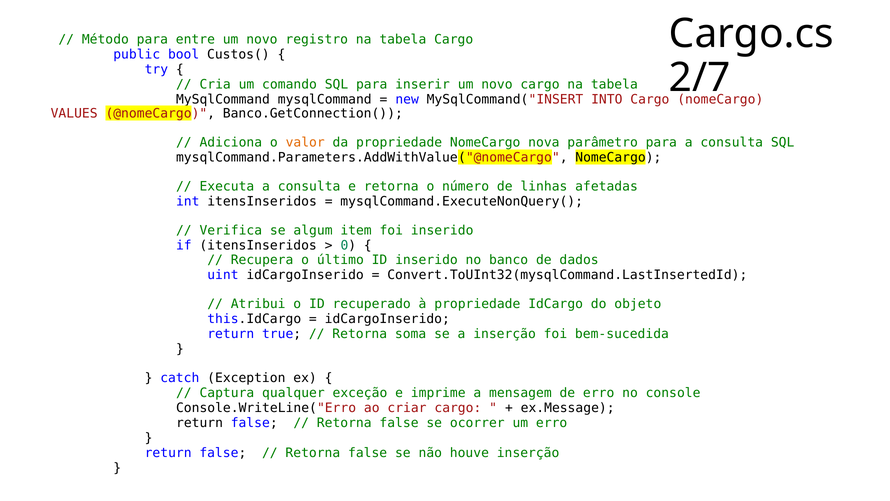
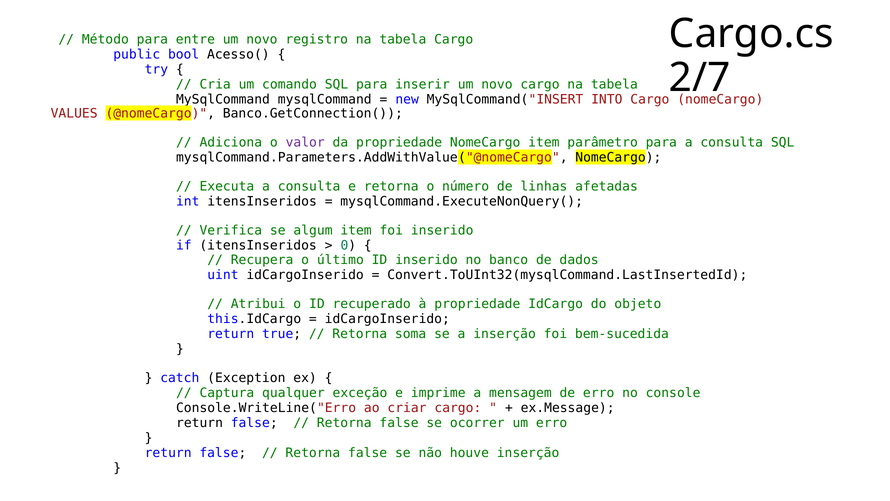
Custos(: Custos( -> Acesso(
valor colour: orange -> purple
NomeCargo nova: nova -> item
